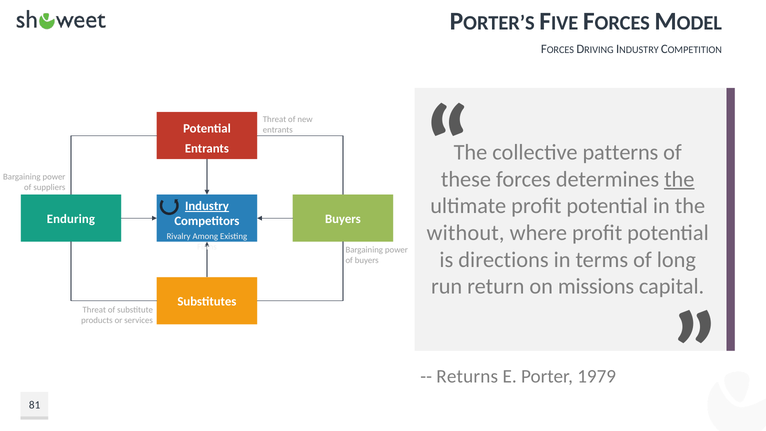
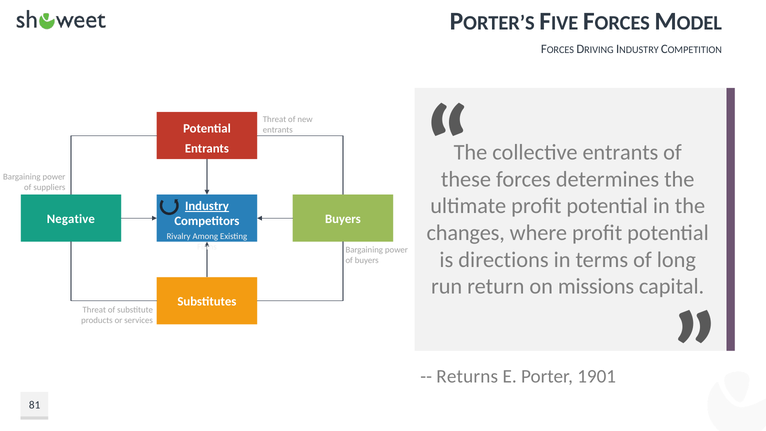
collective patterns: patterns -> entrants
the at (679, 179) underline: present -> none
Enduring: Enduring -> Negative
without: without -> changes
1979: 1979 -> 1901
